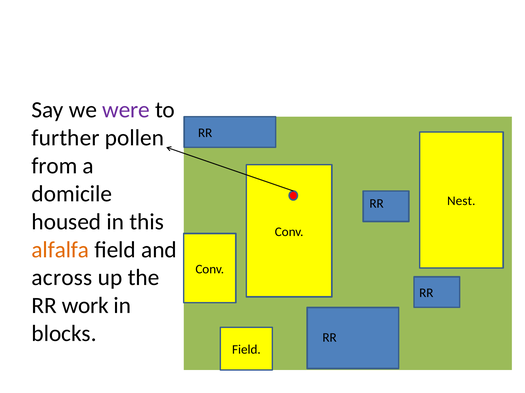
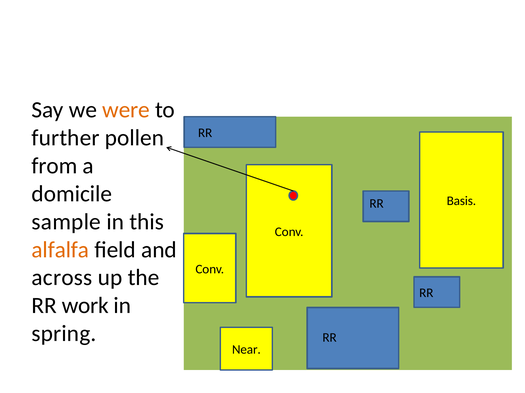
were colour: purple -> orange
Nest: Nest -> Basis
housed: housed -> sample
blocks: blocks -> spring
Field at (246, 350): Field -> Near
